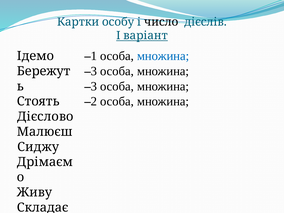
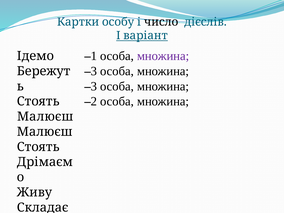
множина at (163, 56) colour: blue -> purple
Дієслово at (45, 117): Дієслово -> Малюєш
Сиджу at (38, 147): Сиджу -> Стоять
